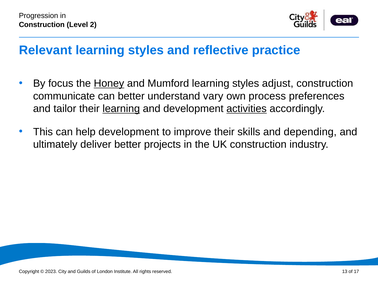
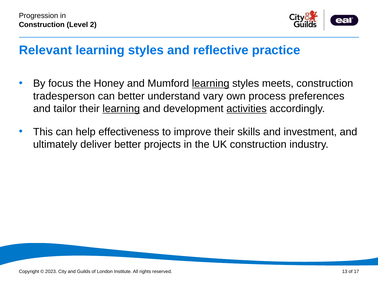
Honey underline: present -> none
learning at (211, 83) underline: none -> present
adjust: adjust -> meets
communicate: communicate -> tradesperson
help development: development -> effectiveness
depending: depending -> investment
